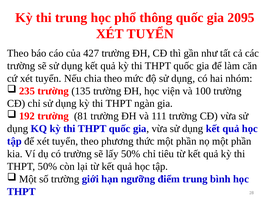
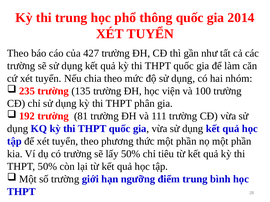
2095: 2095 -> 2014
ngàn: ngàn -> phân
